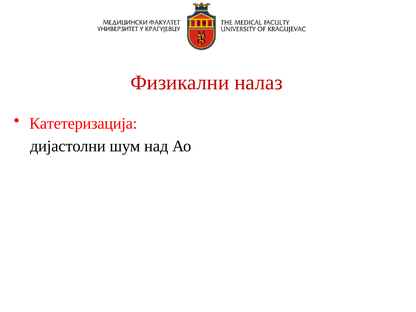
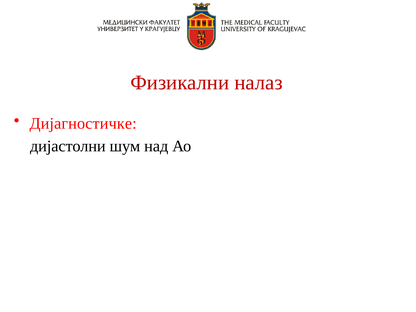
Катетеризација: Катетеризација -> Дијагностичке
